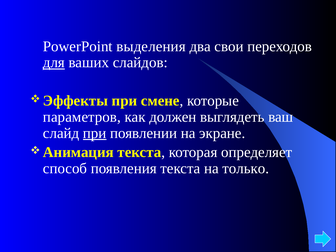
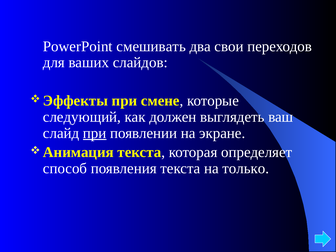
выделения: выделения -> смешивать
для underline: present -> none
параметров: параметров -> следующий
